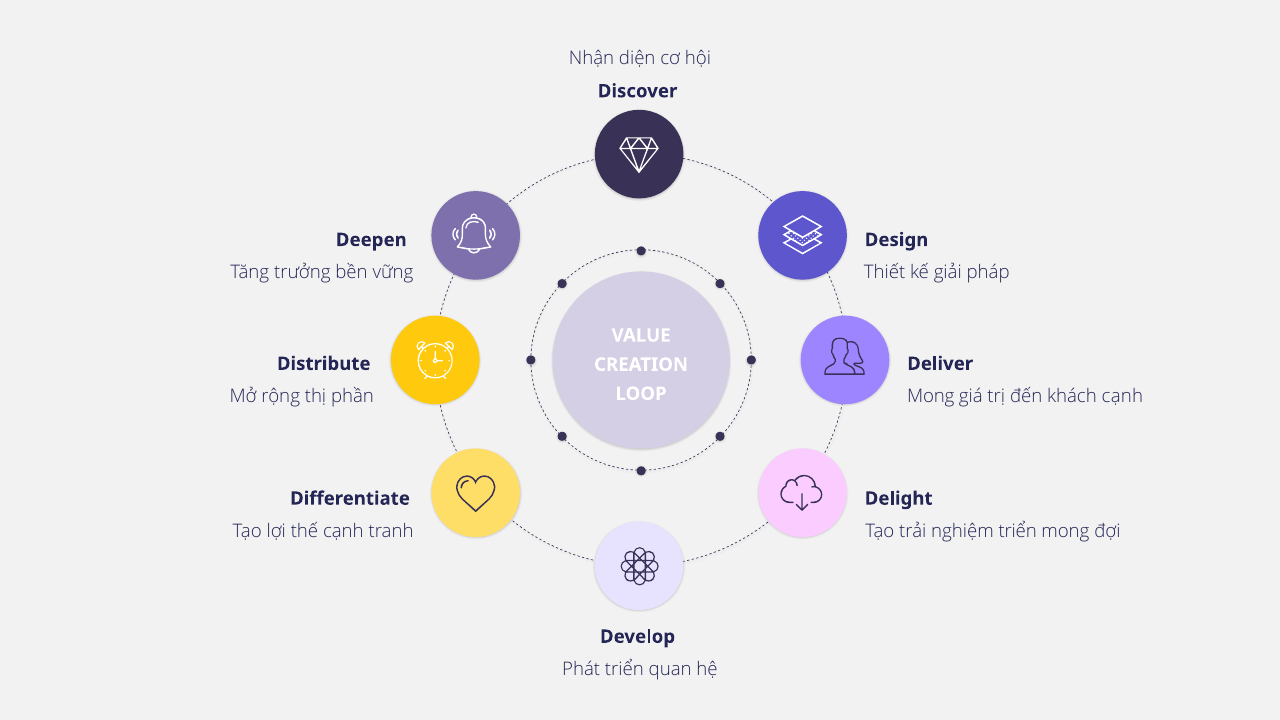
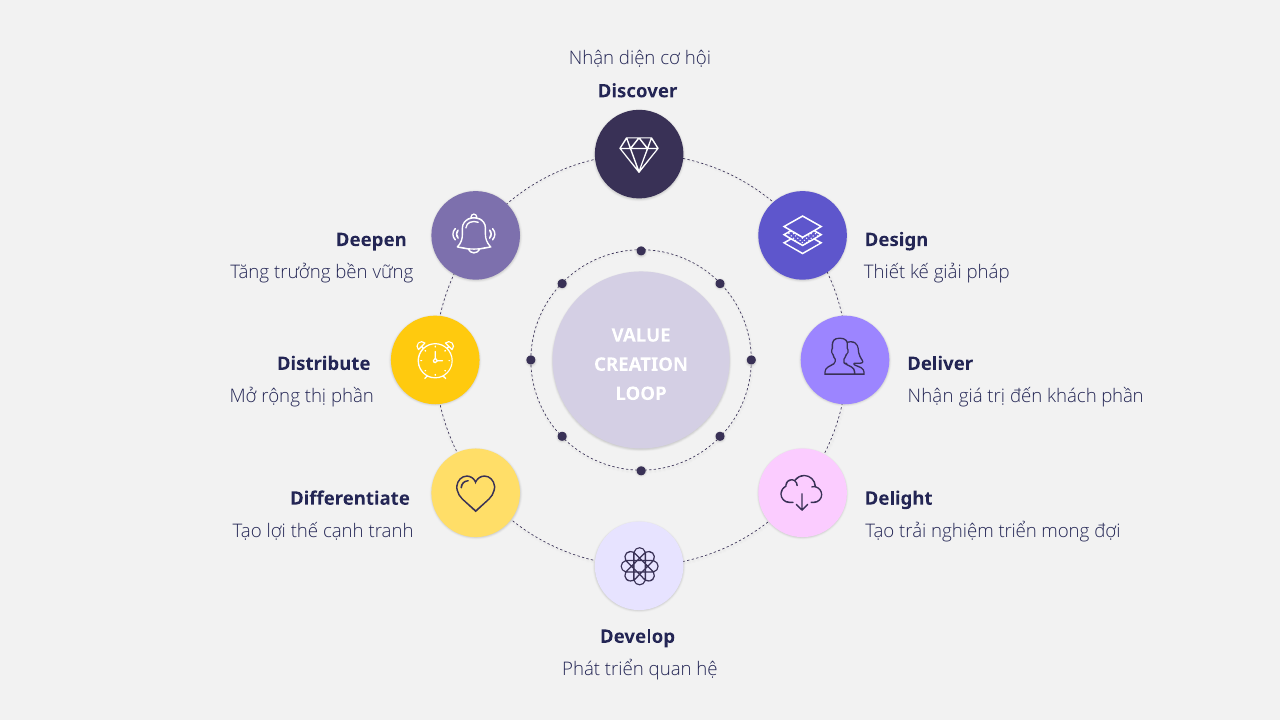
Mong at (931, 396): Mong -> Nhận
khách cạnh: cạnh -> phần
